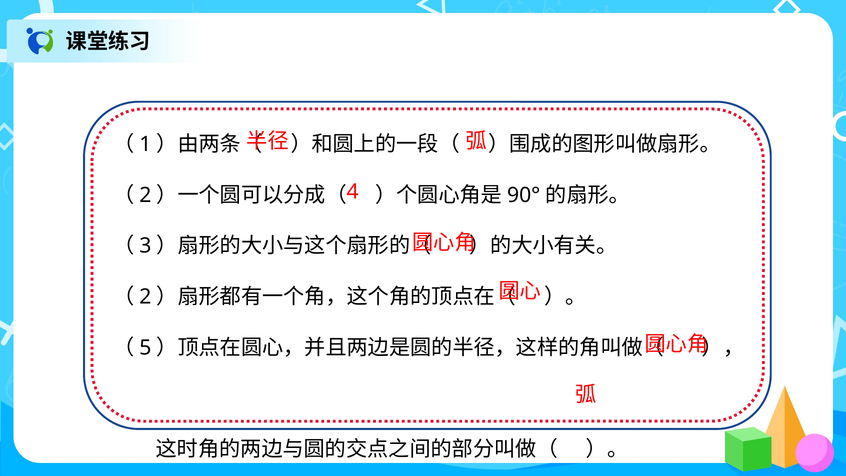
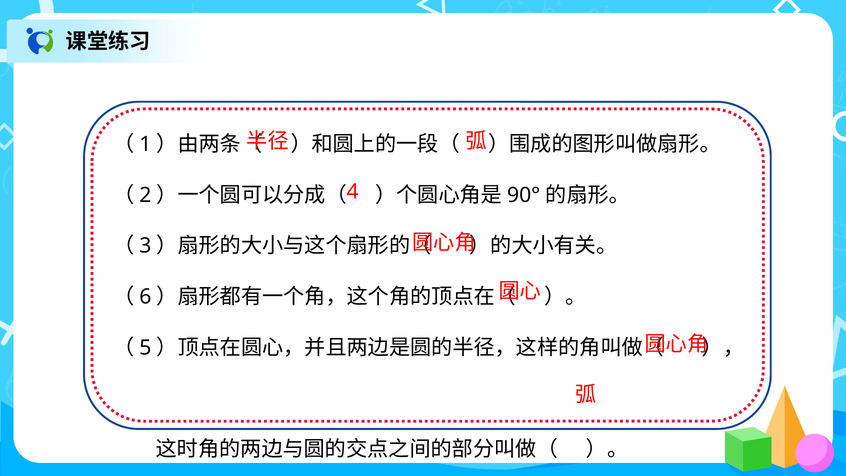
2 at (145, 297): 2 -> 6
